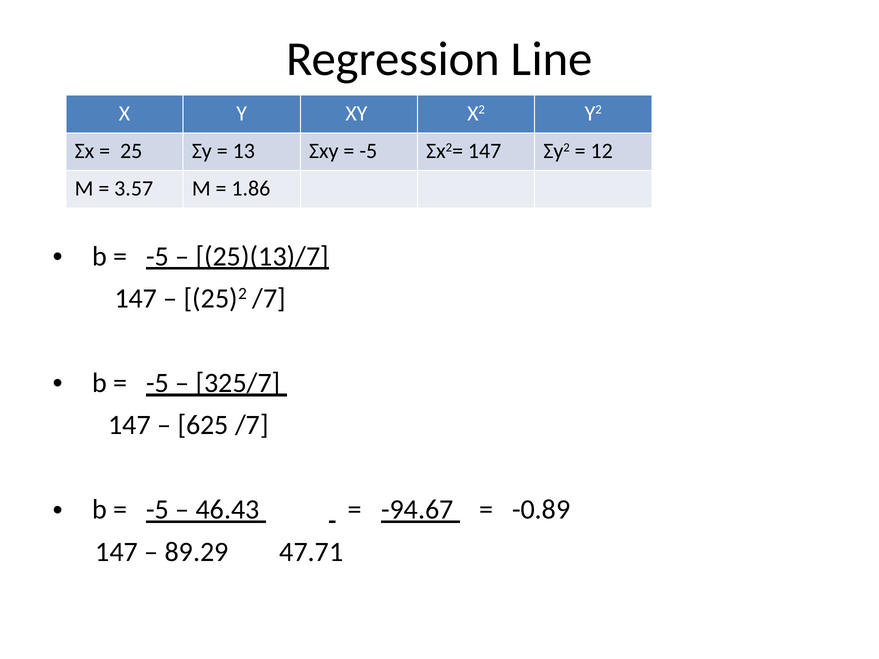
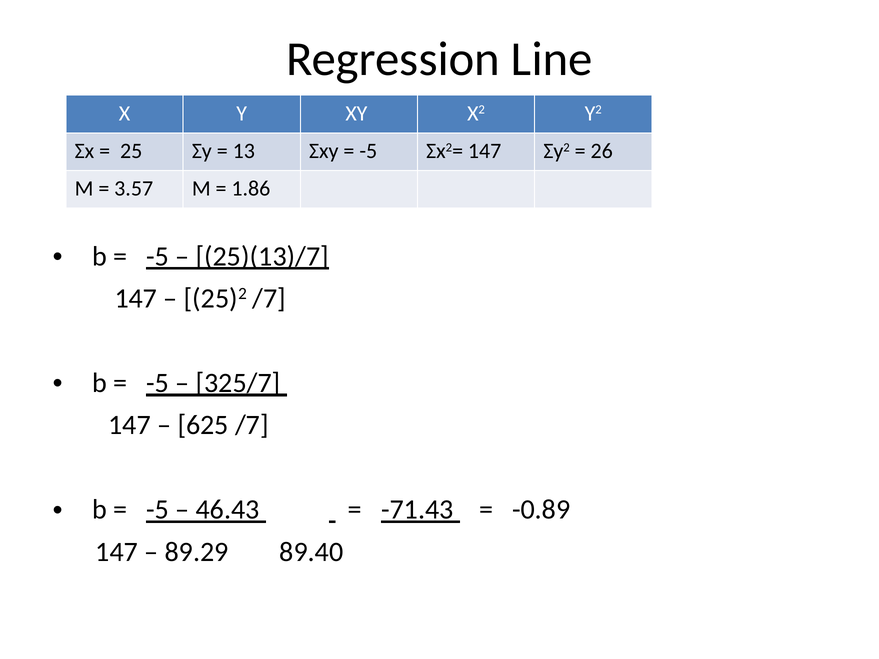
12: 12 -> 26
-94.67: -94.67 -> -71.43
47.71: 47.71 -> 89.40
